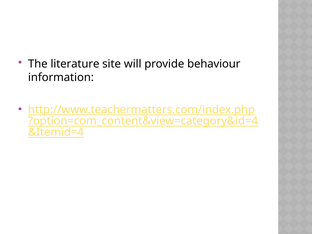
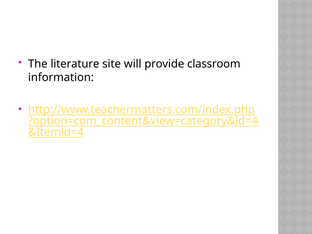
behaviour: behaviour -> classroom
